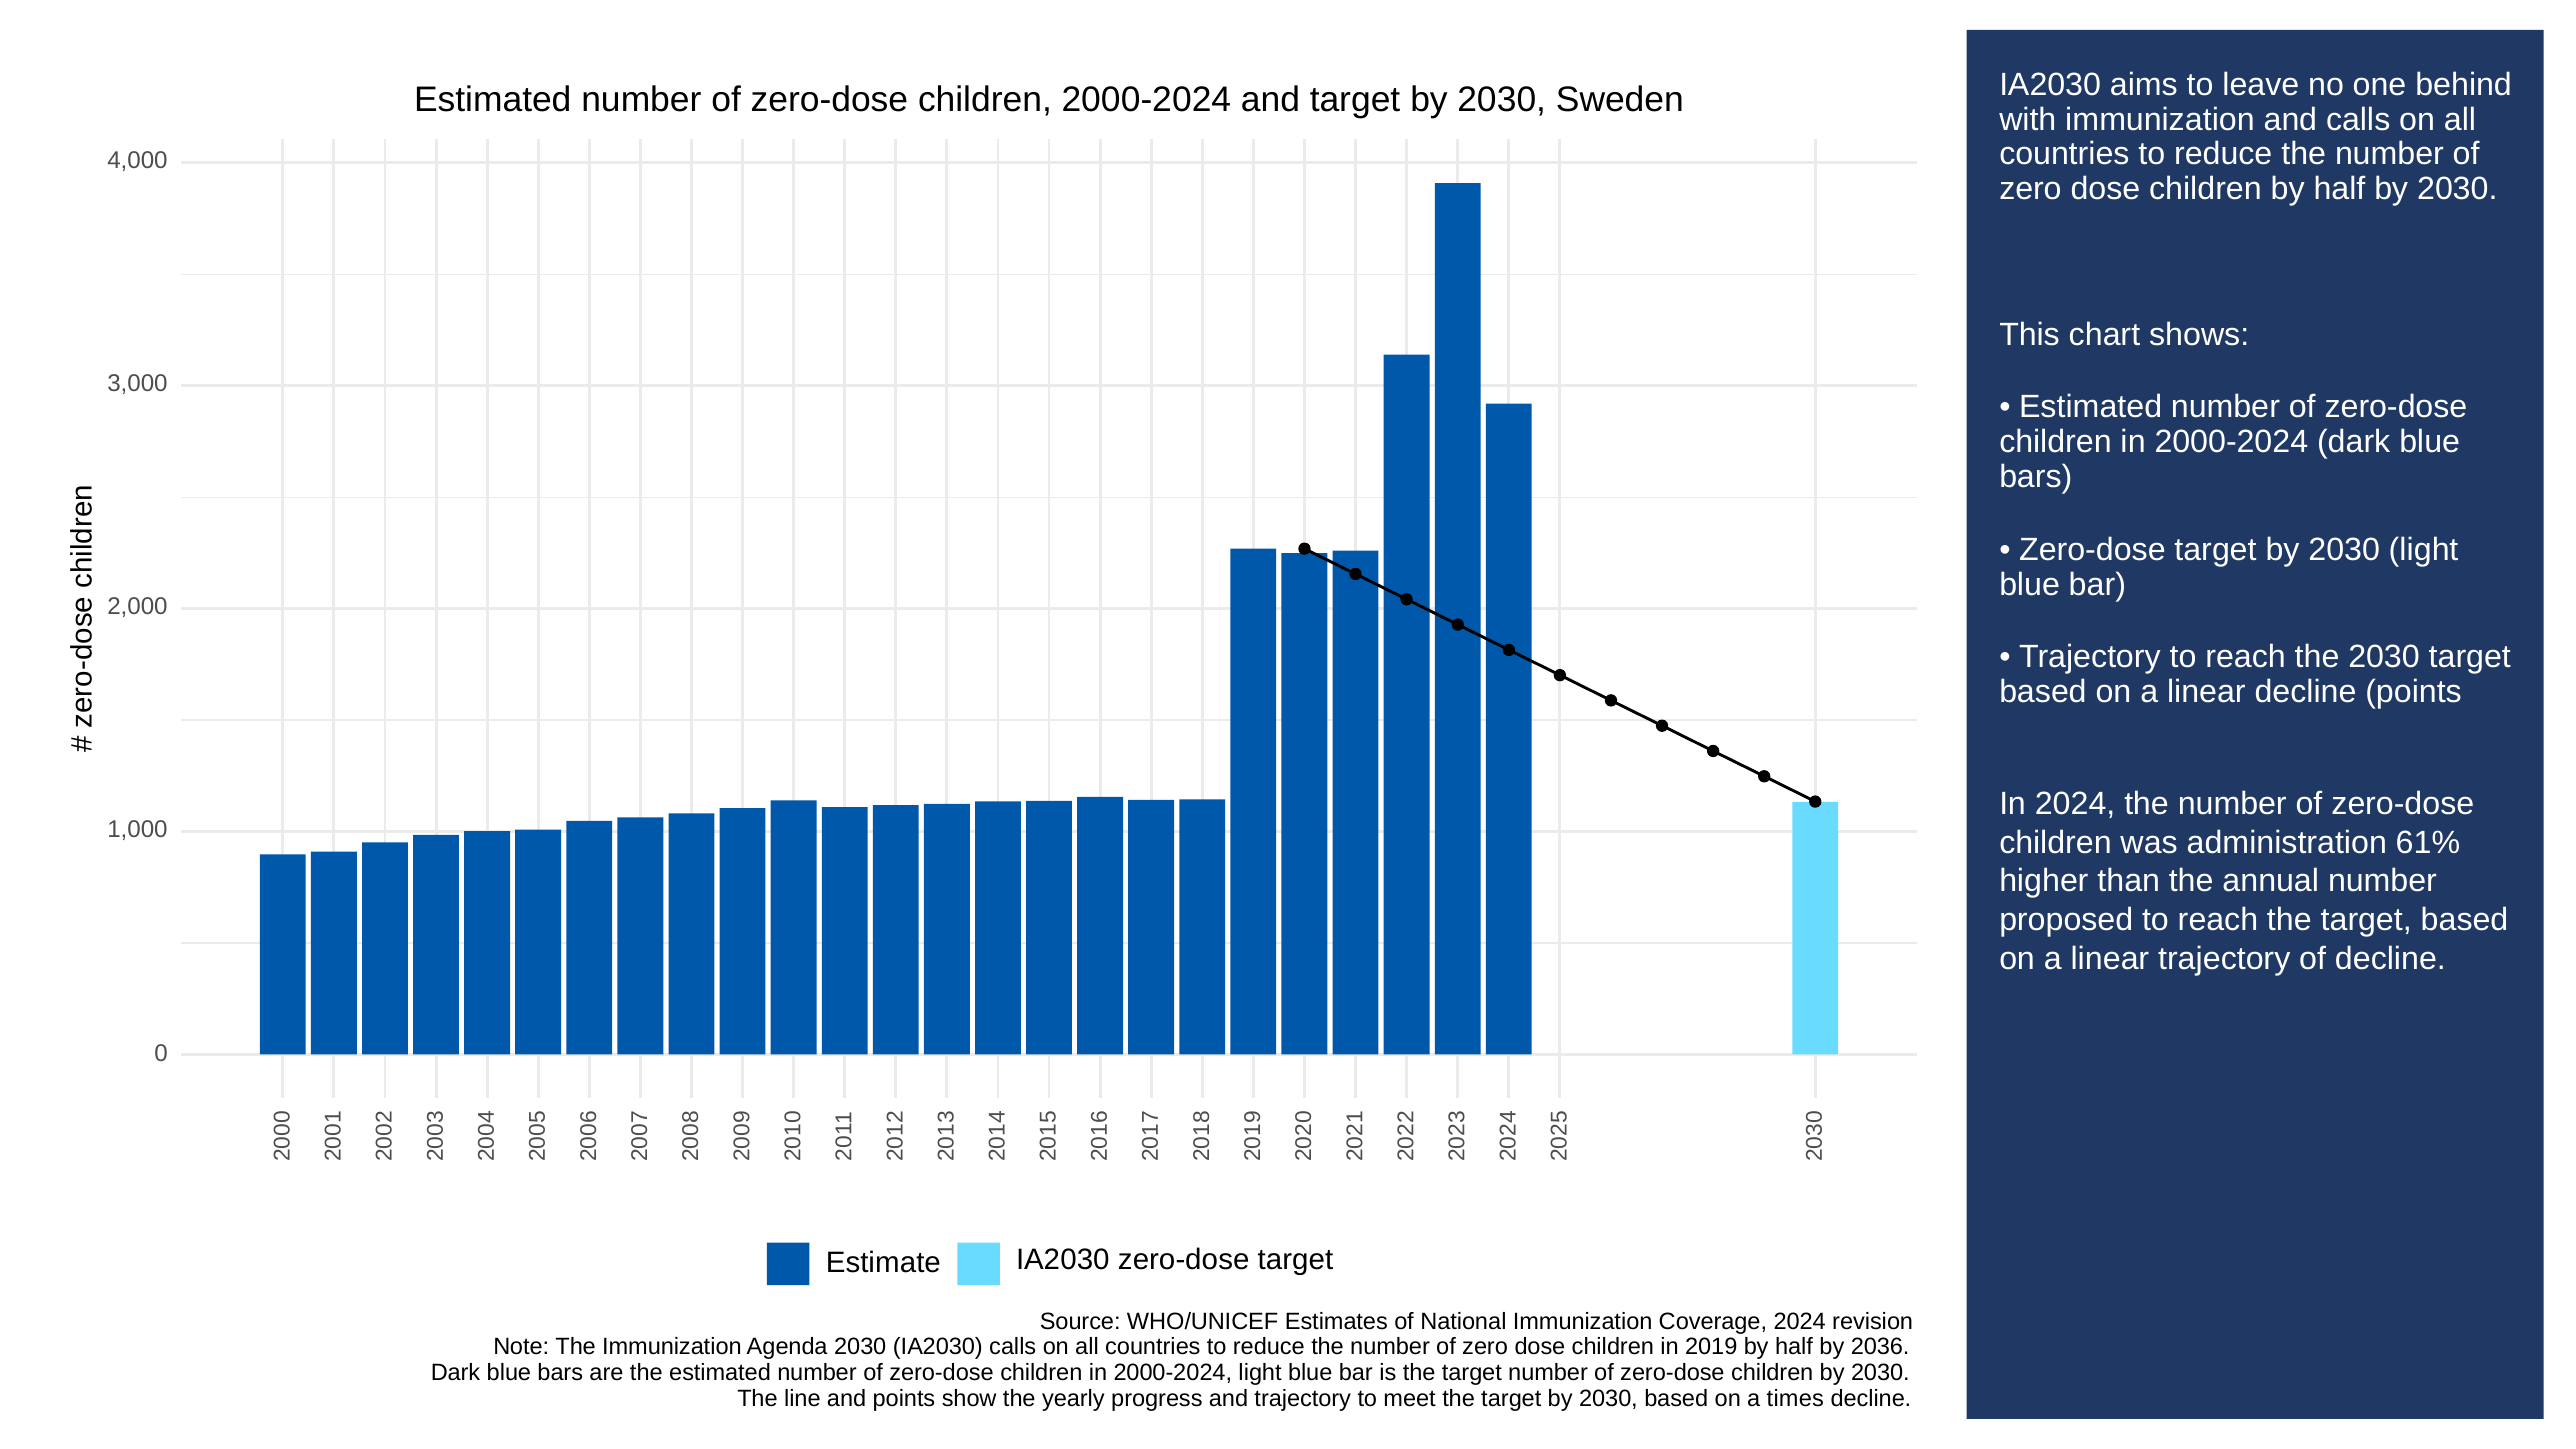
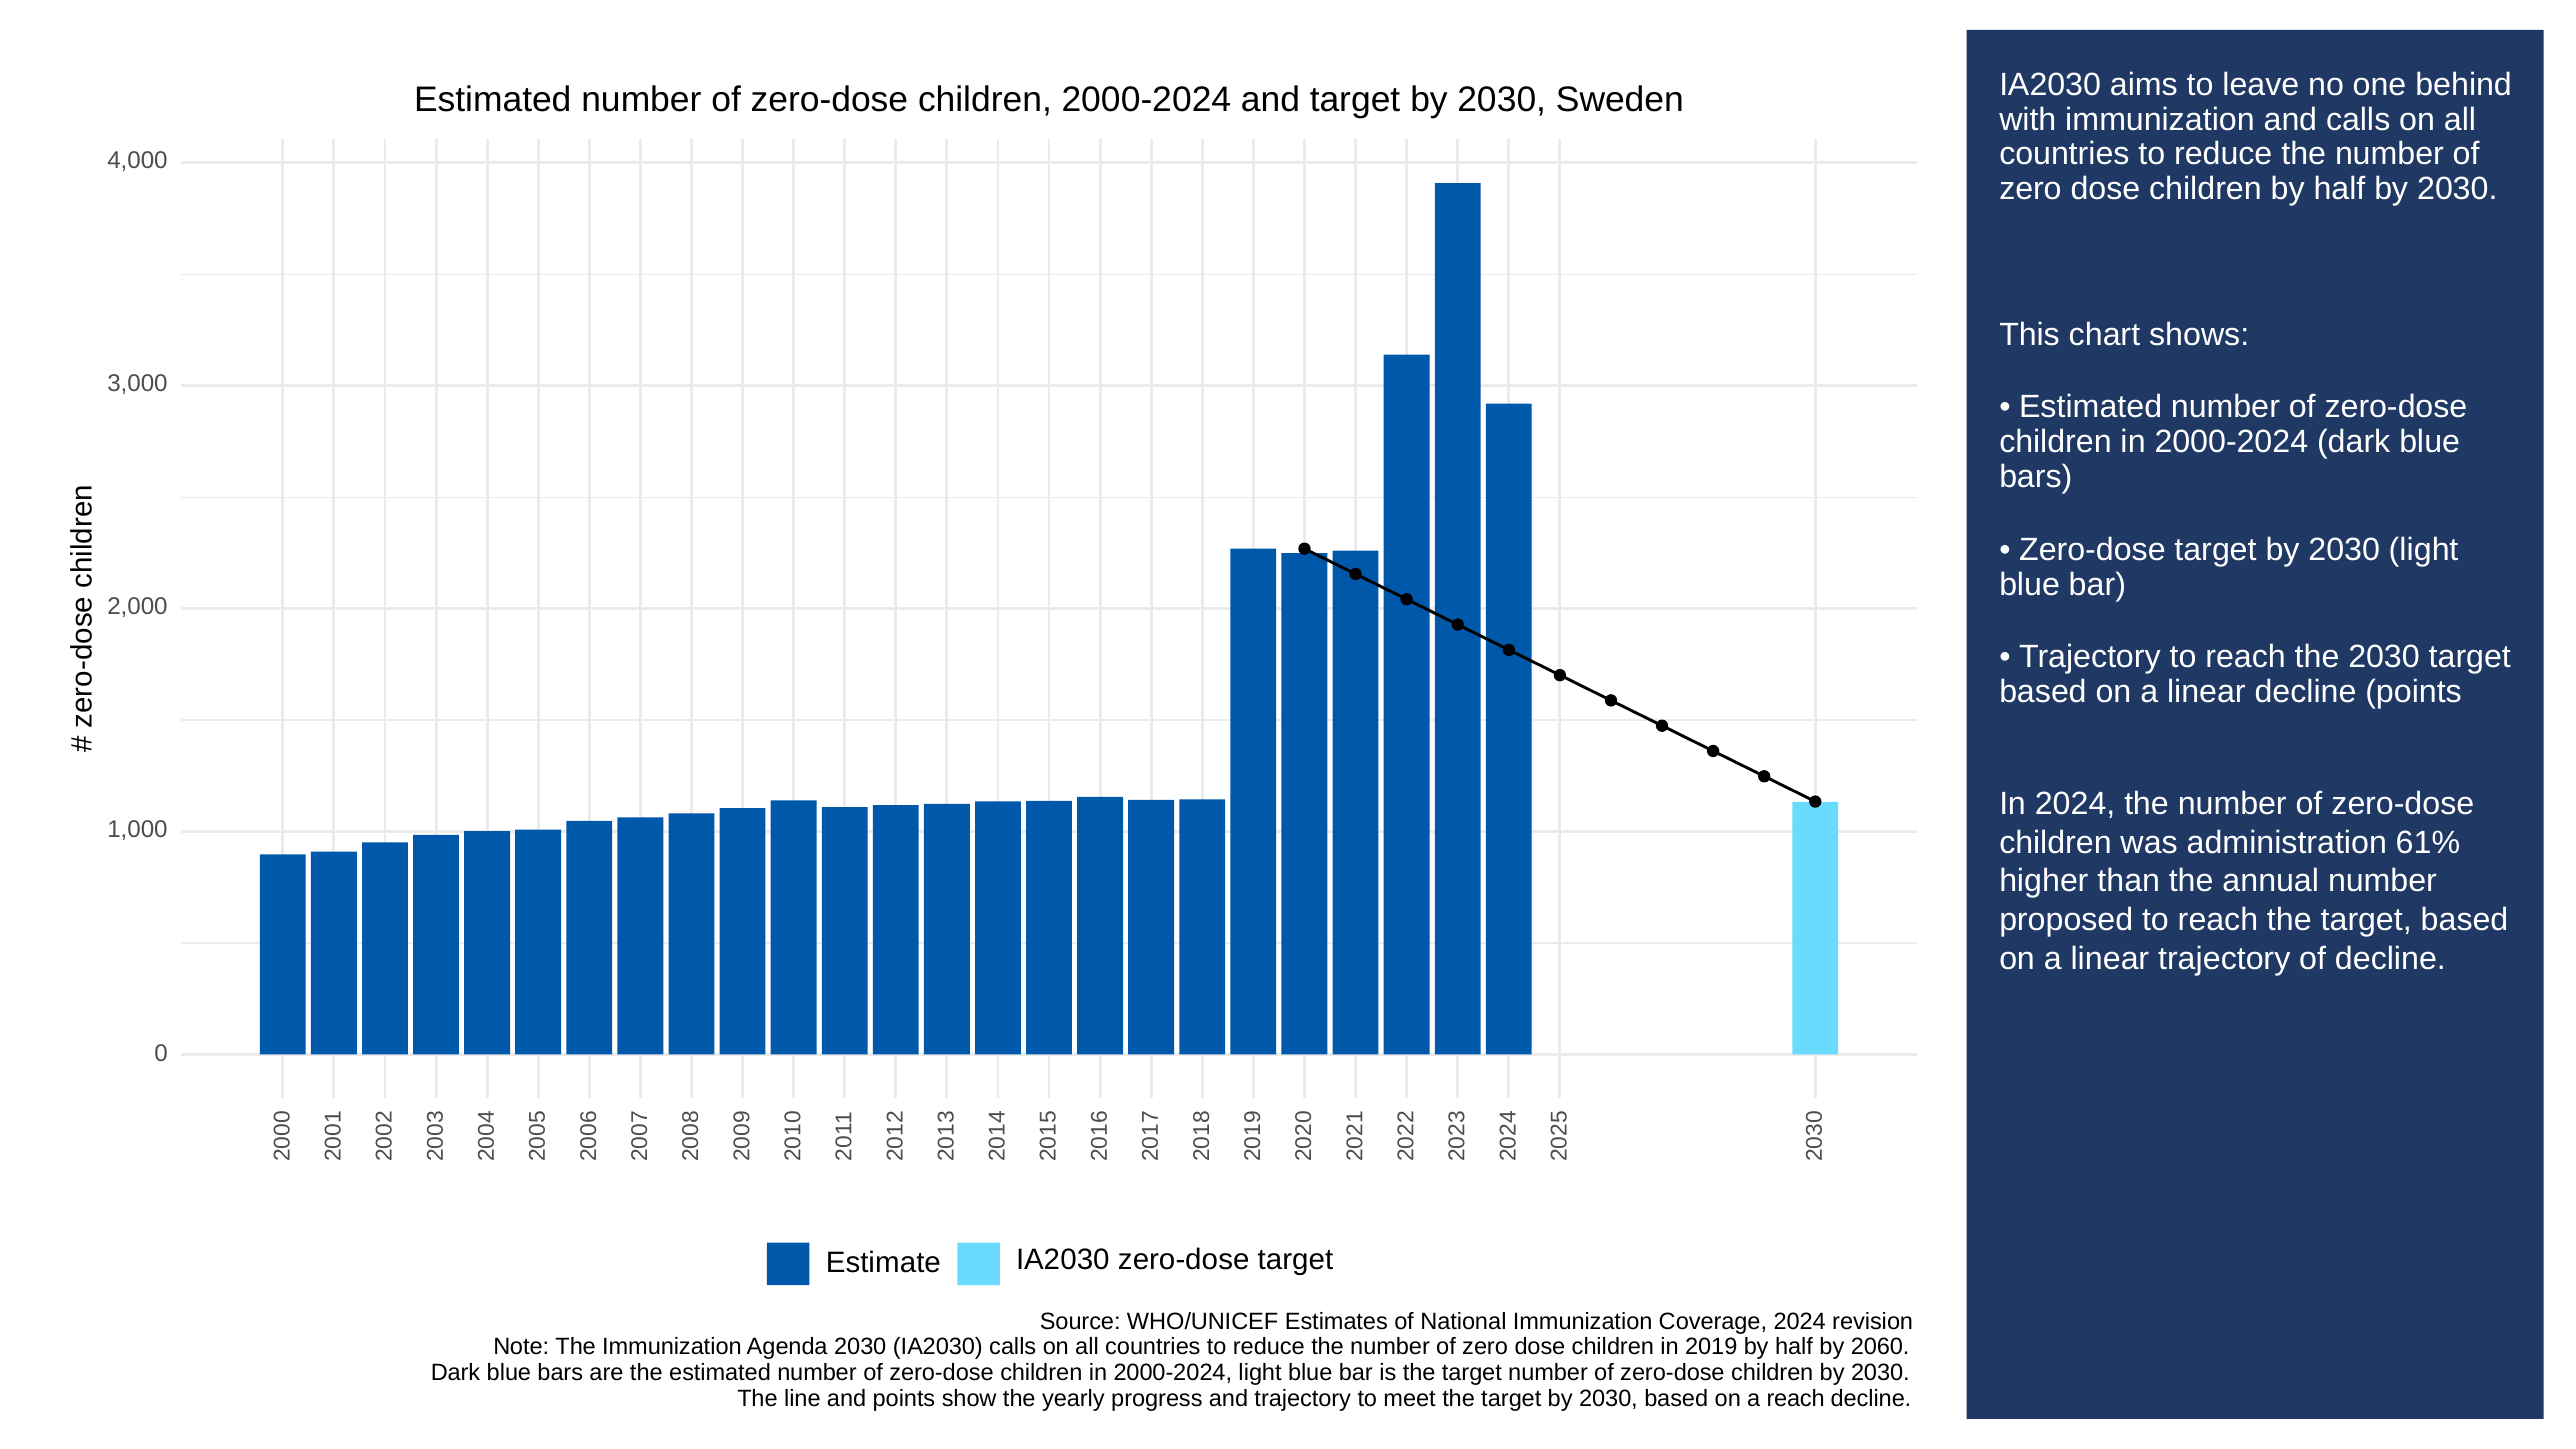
2036: 2036 -> 2060
a times: times -> reach
